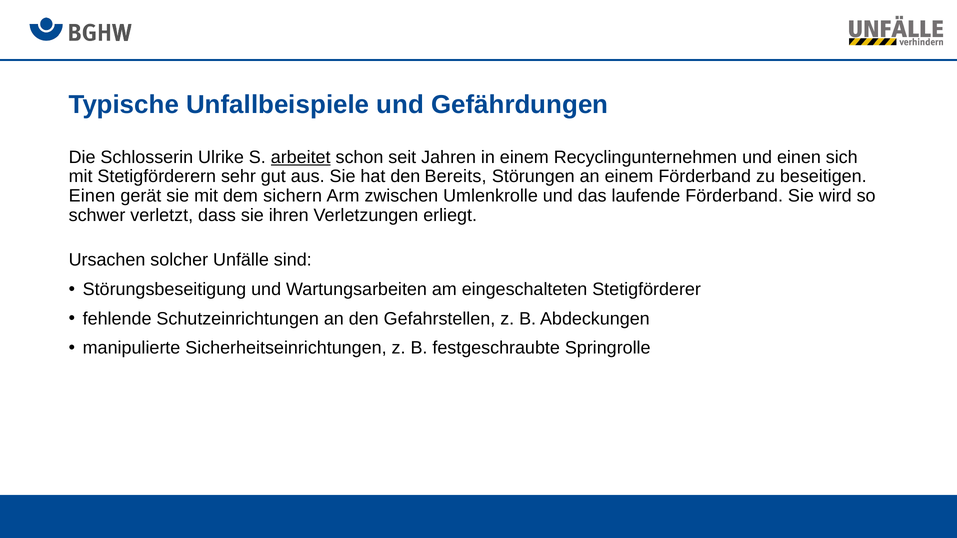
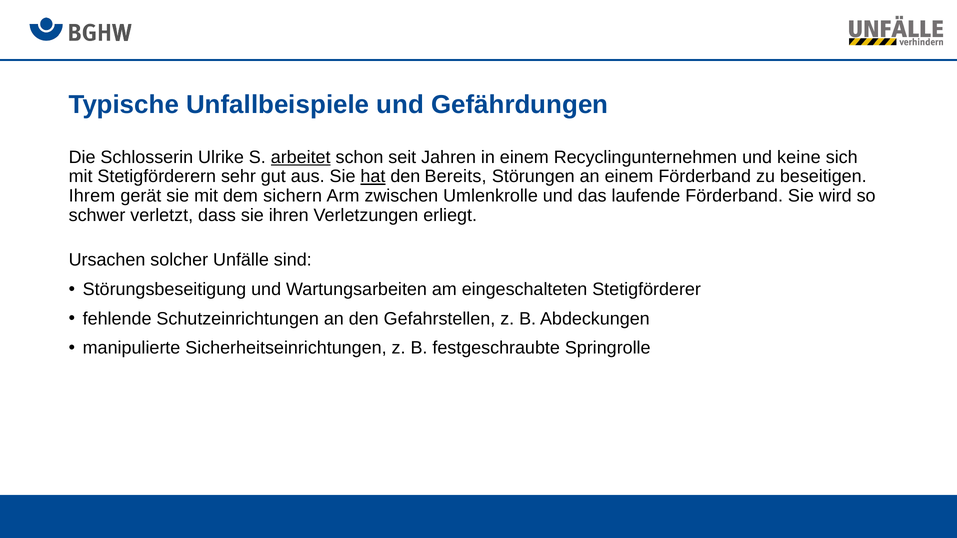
und einen: einen -> keine
hat underline: none -> present
Einen at (92, 196): Einen -> Ihrem
